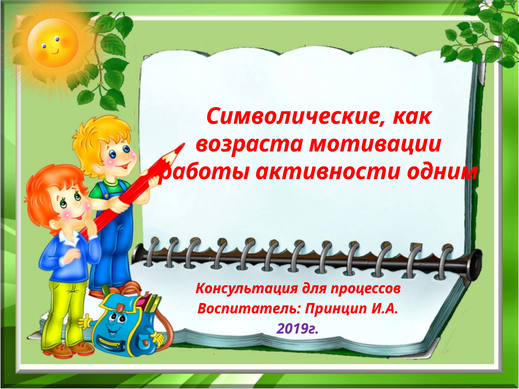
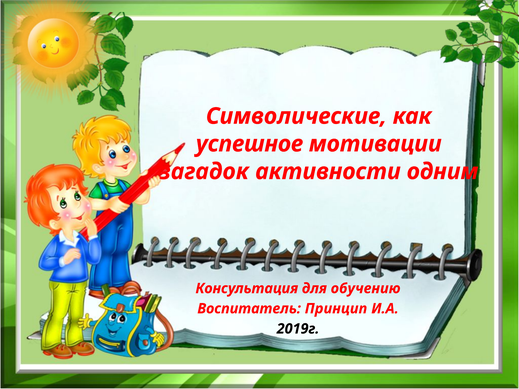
возраста: возраста -> успешное
работы: работы -> загадок
процессов: процессов -> обучению
2019г colour: purple -> black
